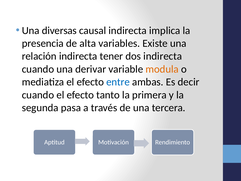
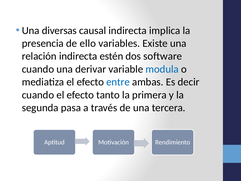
alta: alta -> ello
tener: tener -> estén
dos indirecta: indirecta -> software
modula colour: orange -> blue
